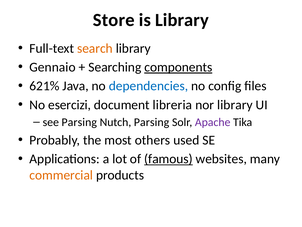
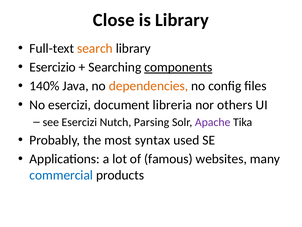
Store: Store -> Close
Gennaio: Gennaio -> Esercizio
621%: 621% -> 140%
dependencies colour: blue -> orange
nor library: library -> others
see Parsing: Parsing -> Esercizi
others: others -> syntax
famous underline: present -> none
commercial colour: orange -> blue
